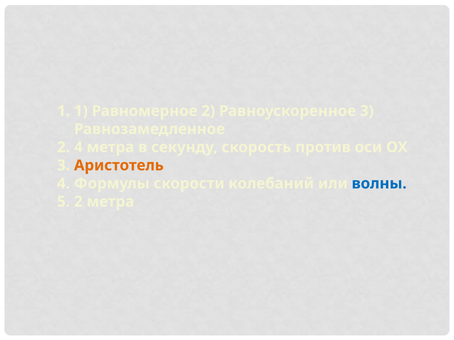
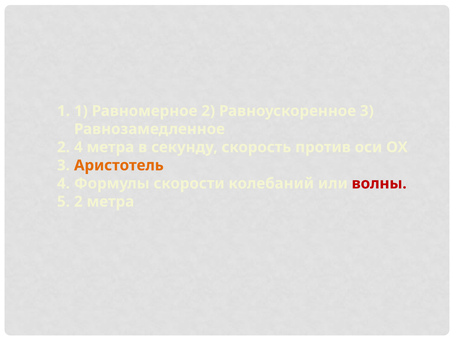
волны colour: blue -> red
